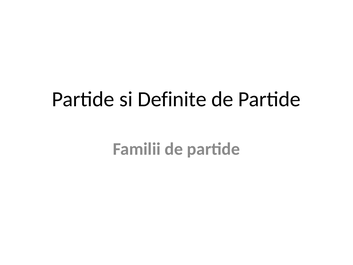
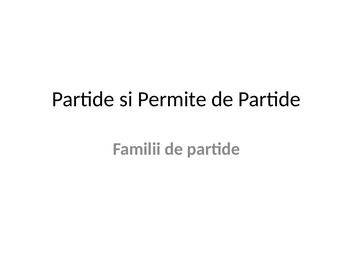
Definite: Definite -> Permite
